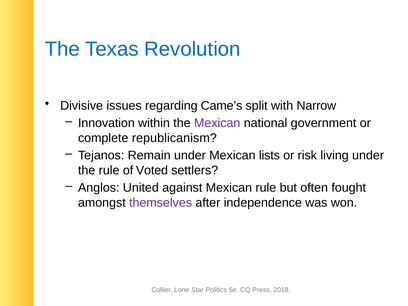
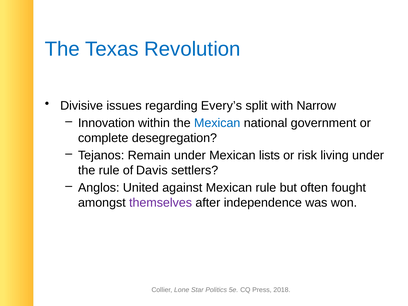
Came’s: Came’s -> Every’s
Mexican at (217, 123) colour: purple -> blue
republicanism: republicanism -> desegregation
Voted: Voted -> Davis
